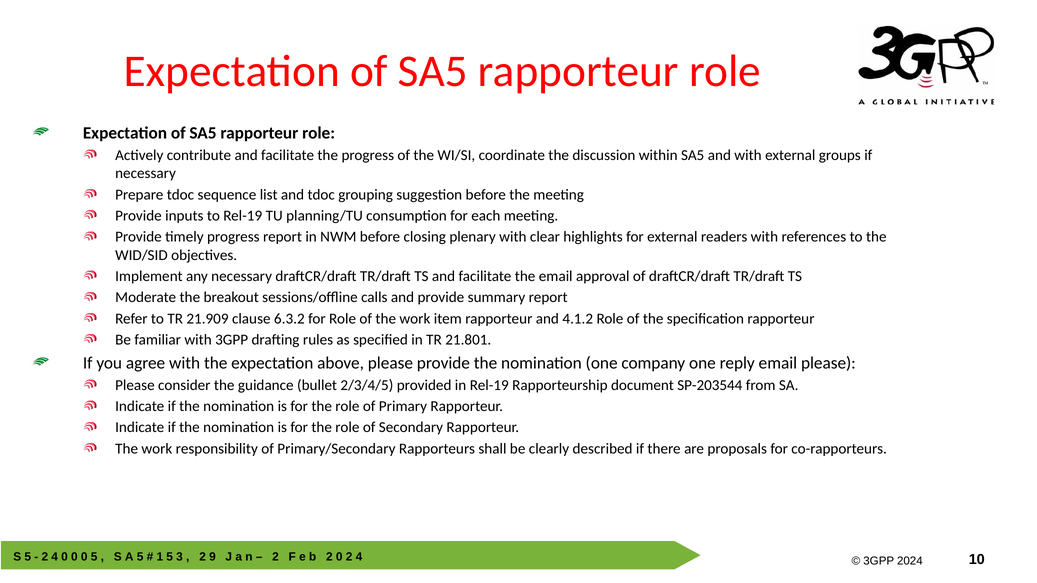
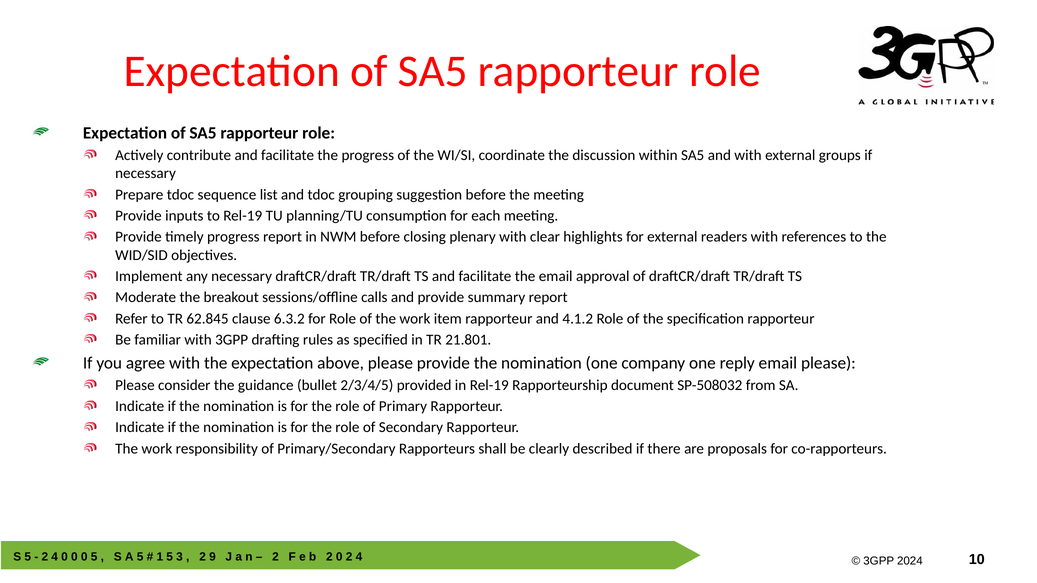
21.909: 21.909 -> 62.845
SP-203544: SP-203544 -> SP-508032
